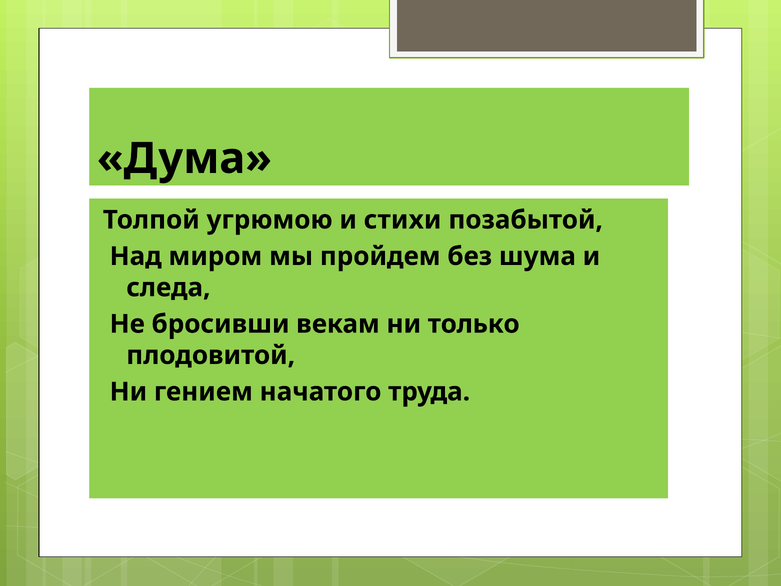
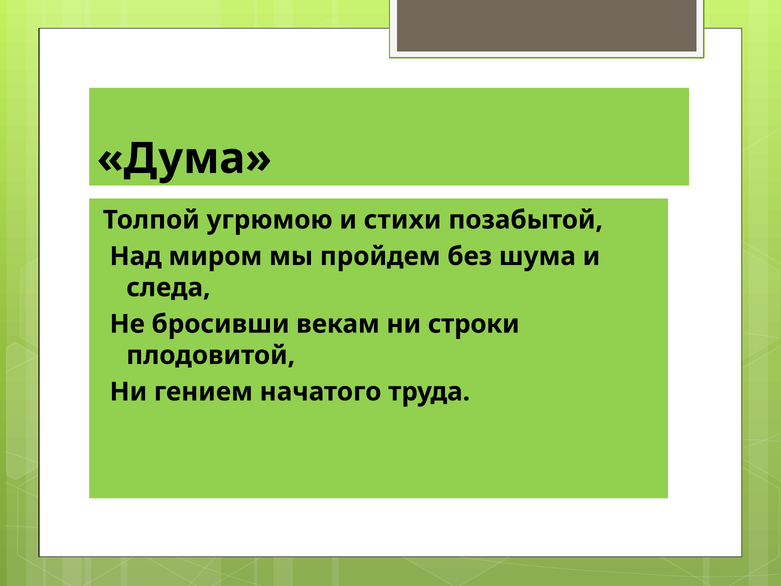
только: только -> строки
